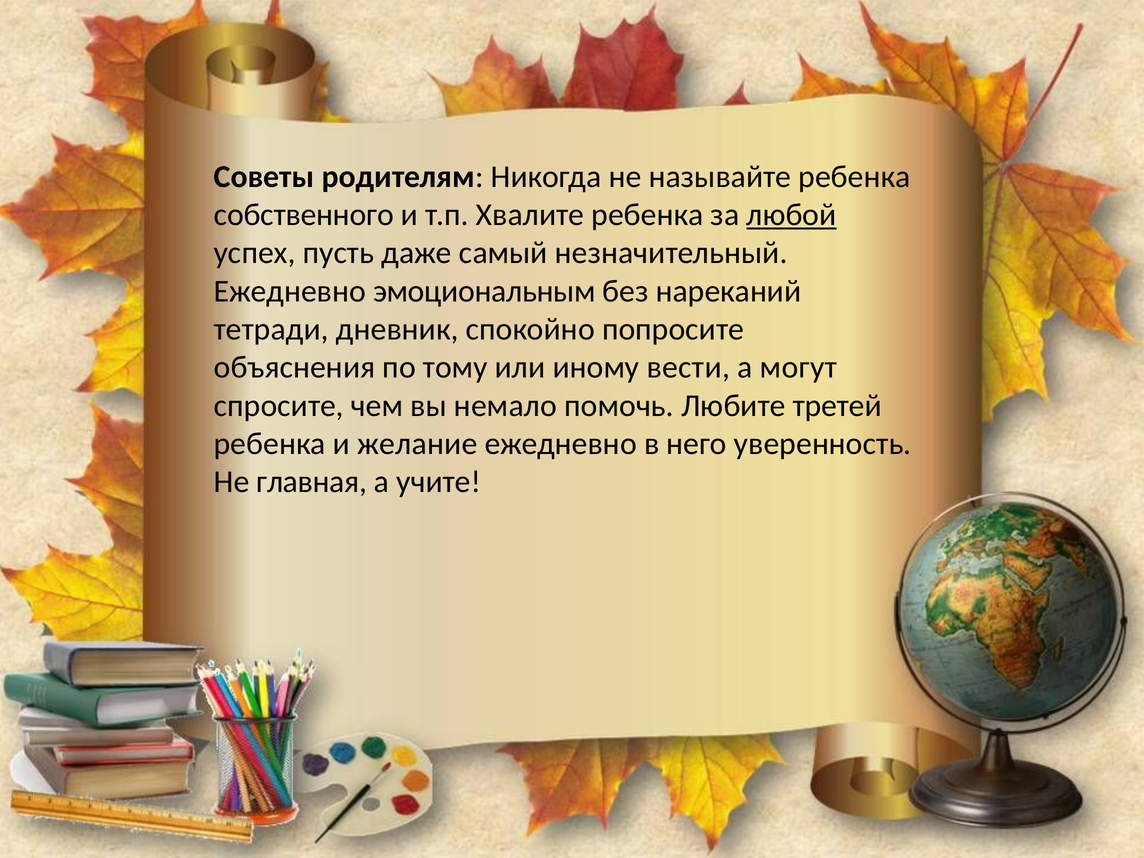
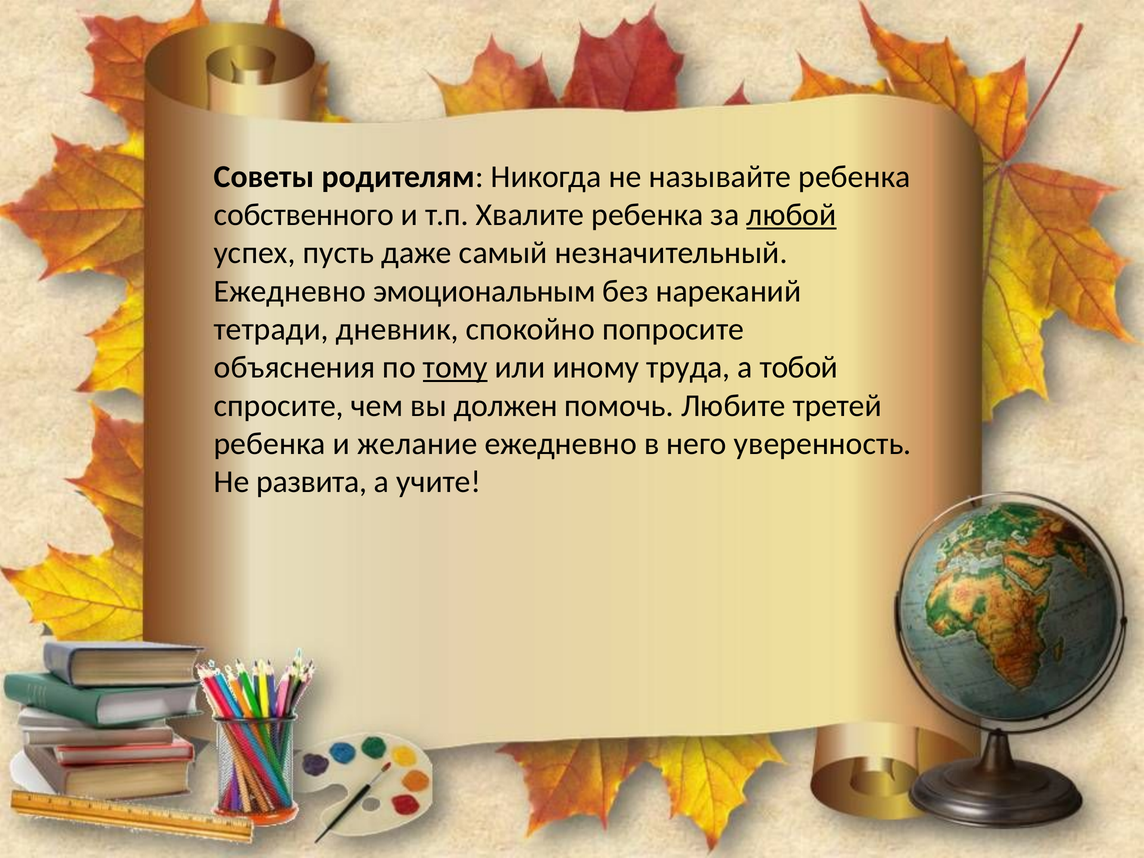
тому underline: none -> present
вести: вести -> труда
могут: могут -> тобой
немало: немало -> должен
главная: главная -> развита
